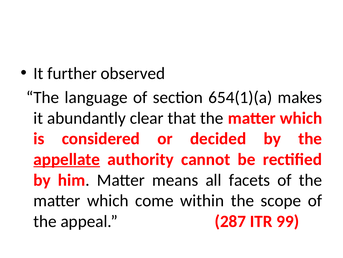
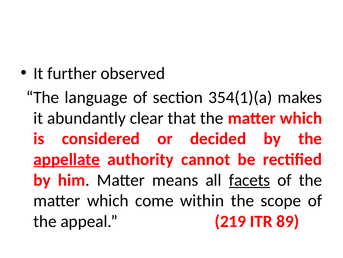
654(1)(a: 654(1)(a -> 354(1)(a
facets underline: none -> present
287: 287 -> 219
99: 99 -> 89
